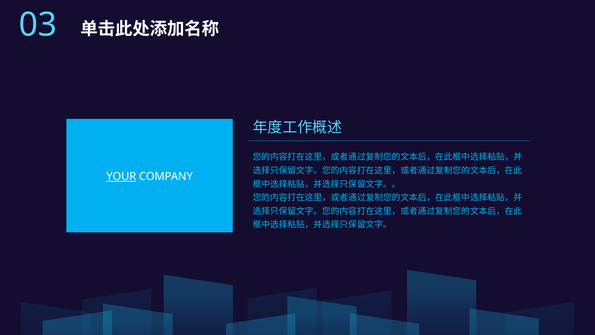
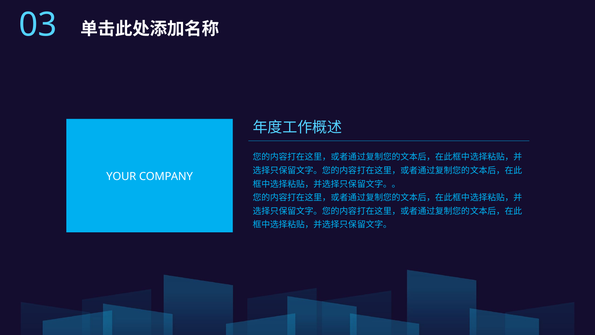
YOUR underline: present -> none
